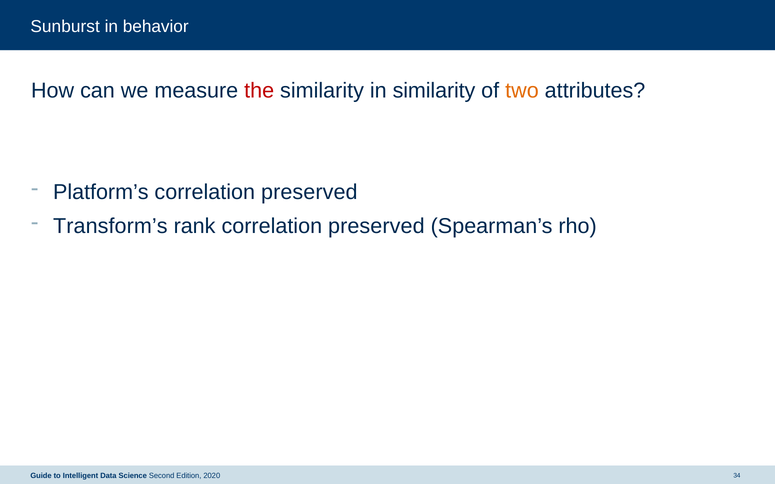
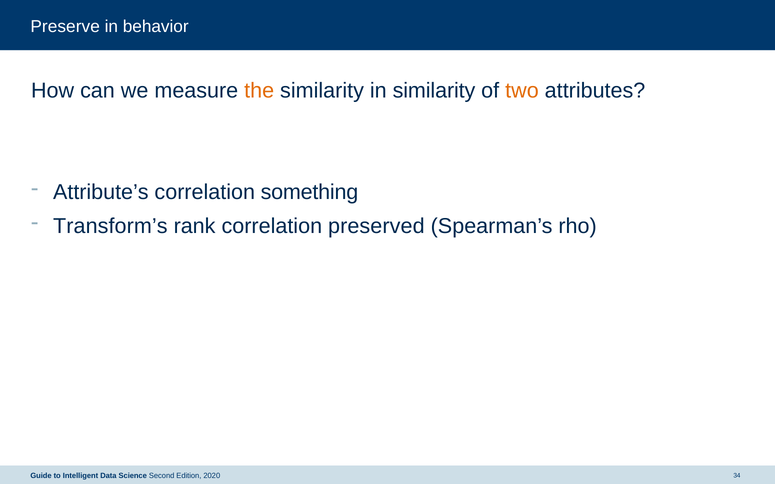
Sunburst: Sunburst -> Preserve
the colour: red -> orange
Platform’s: Platform’s -> Attribute’s
preserved at (309, 193): preserved -> something
